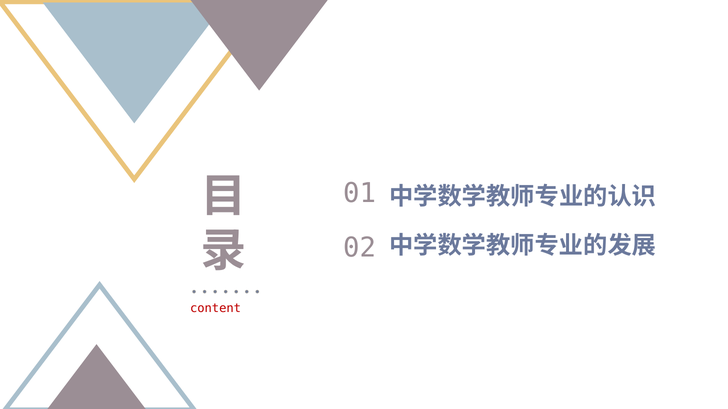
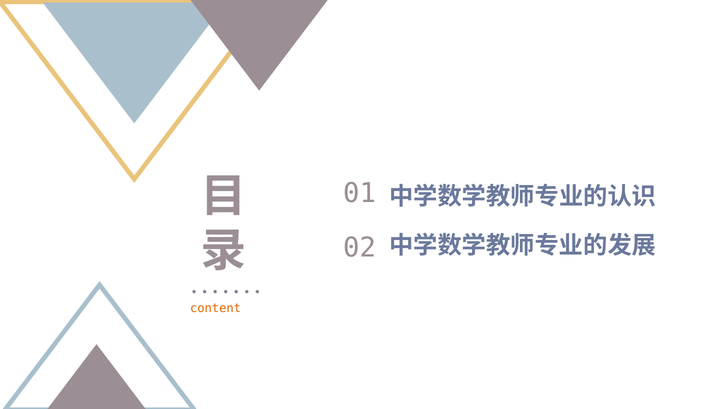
content colour: red -> orange
